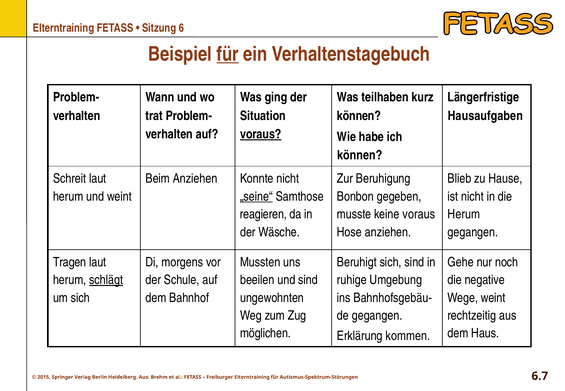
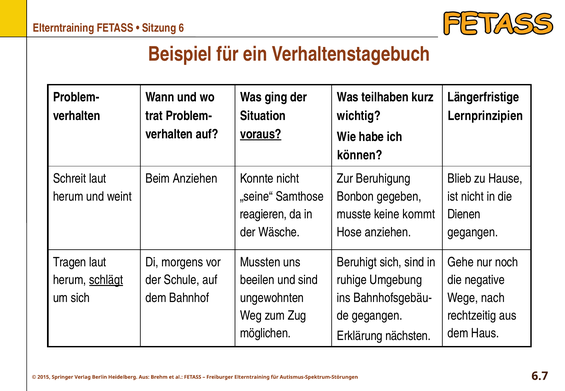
für at (228, 54) underline: present -> none
können at (359, 116): können -> wichtig
Hausaufgaben: Hausaufgaben -> Lernprinzipien
„seine“ underline: present -> none
keine voraus: voraus -> kommt
Herum at (464, 214): Herum -> Dienen
Wege weint: weint -> nach
kommen: kommen -> nächsten
